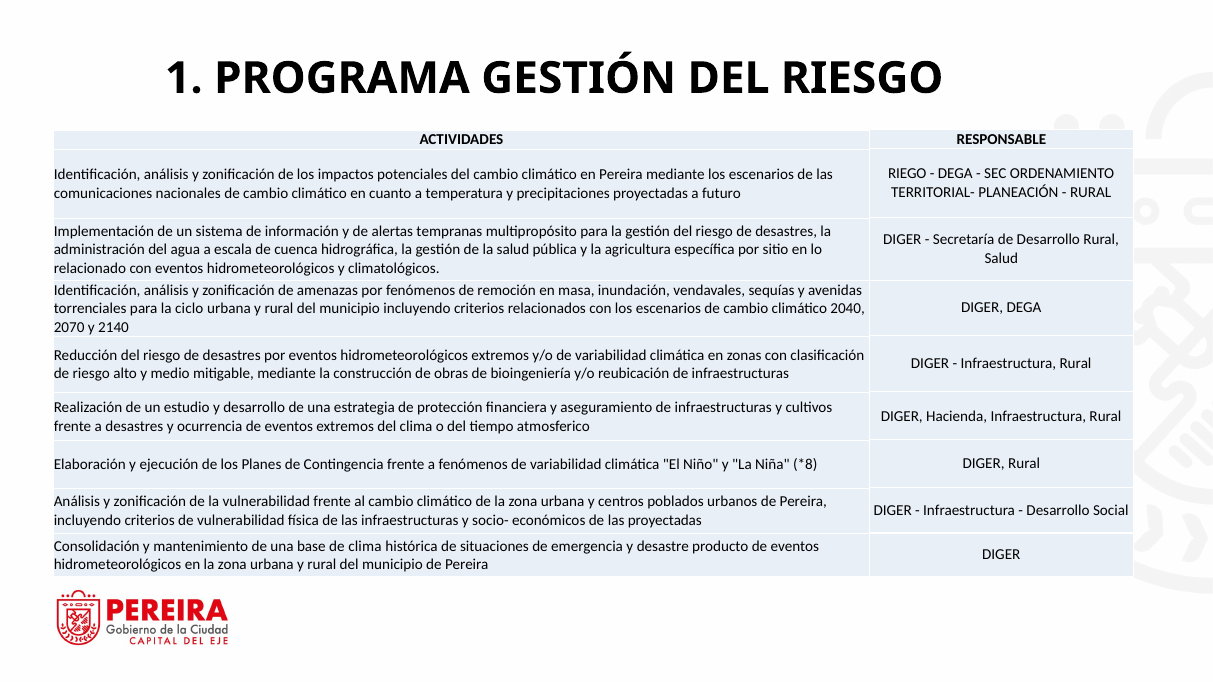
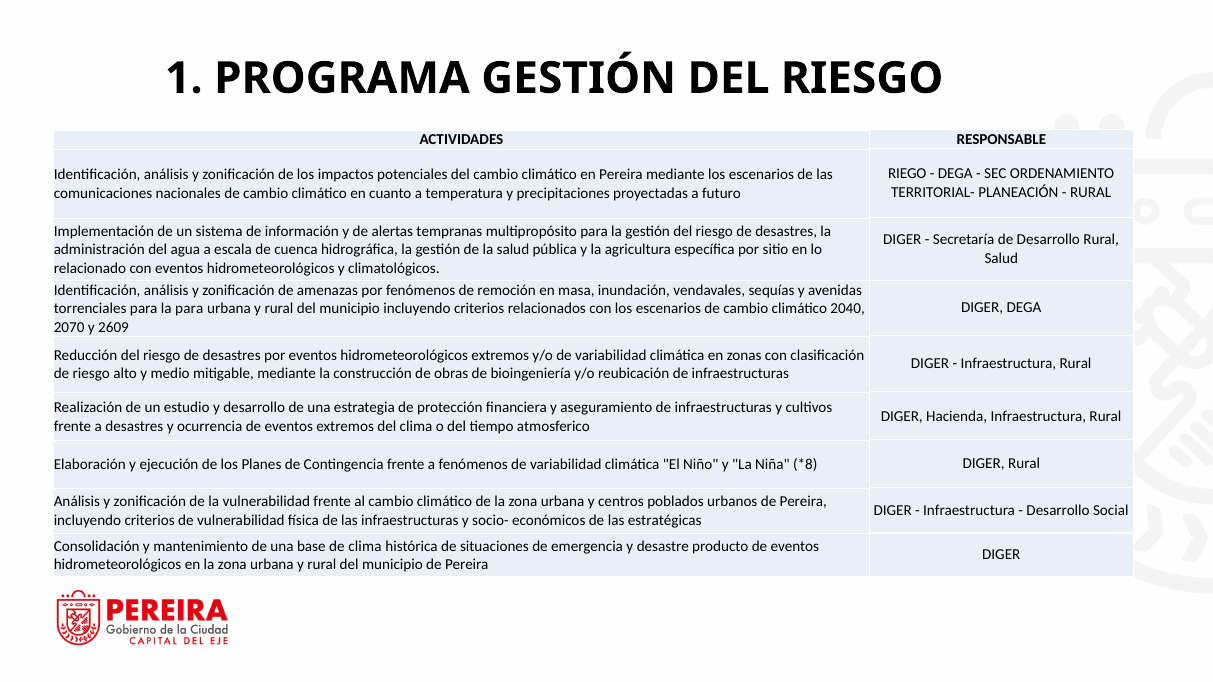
la ciclo: ciclo -> para
2140: 2140 -> 2609
las proyectadas: proyectadas -> estratégicas
